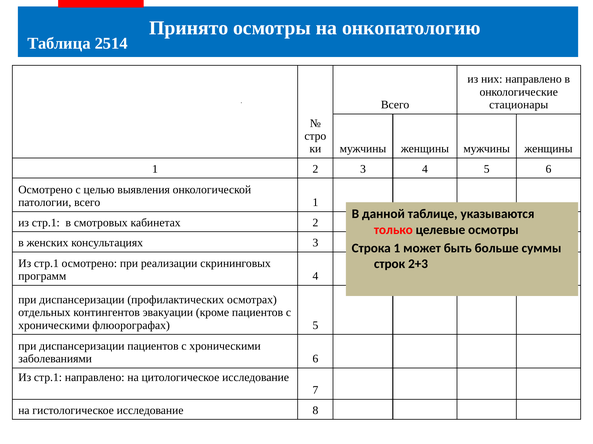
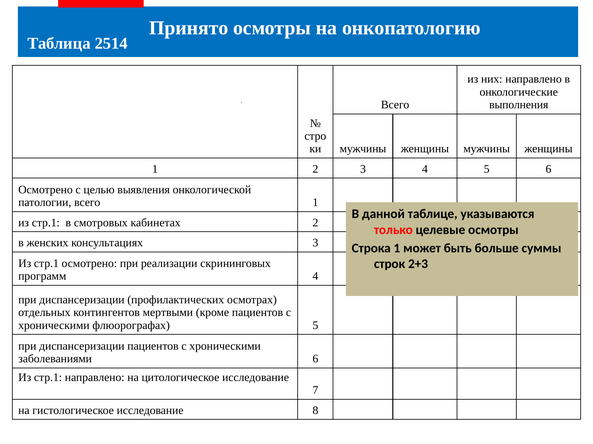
стационары: стационары -> выполнения
эвакуации: эвакуации -> мертвыми
